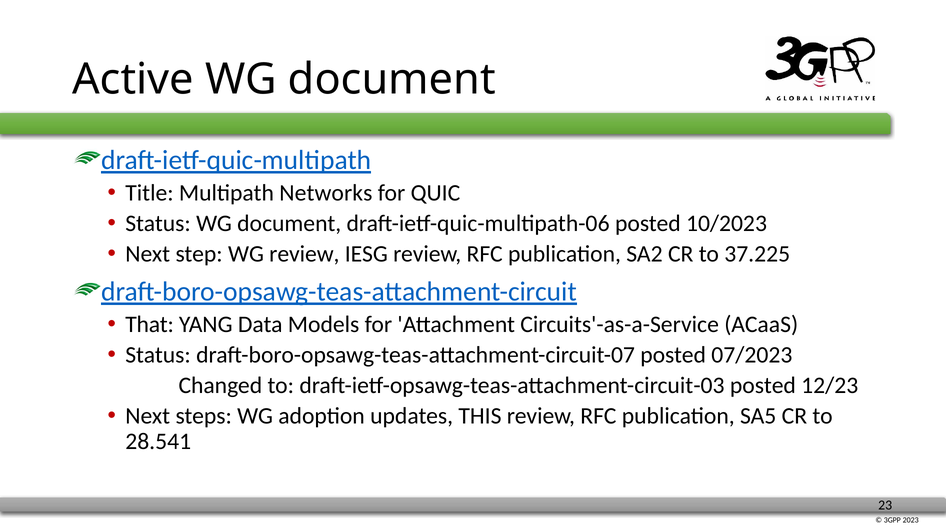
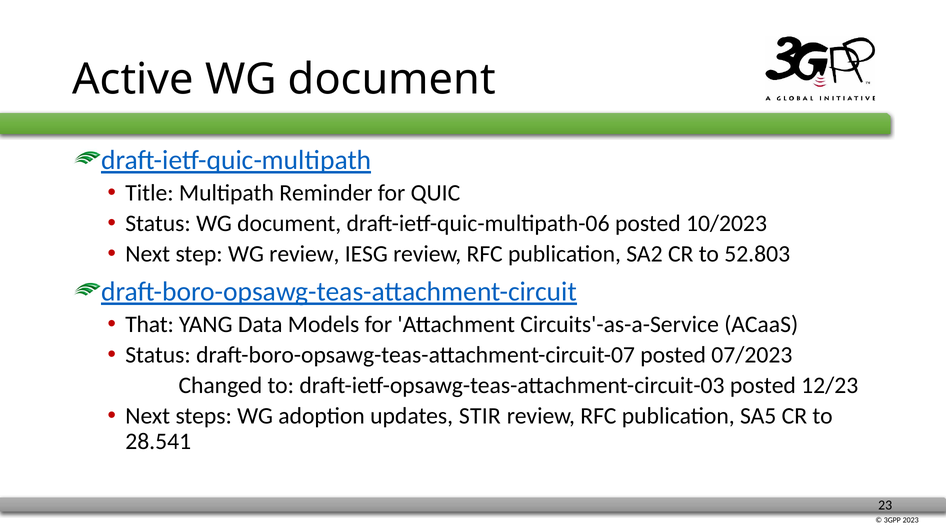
Networks: Networks -> Reminder
37.225: 37.225 -> 52.803
THIS: THIS -> STIR
